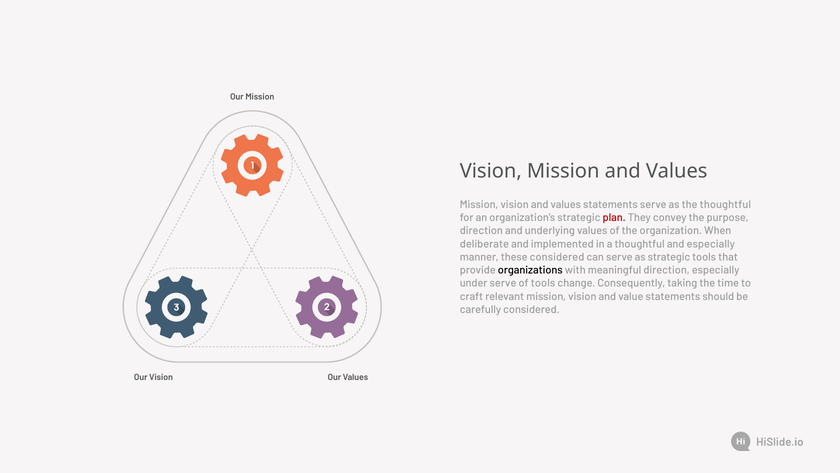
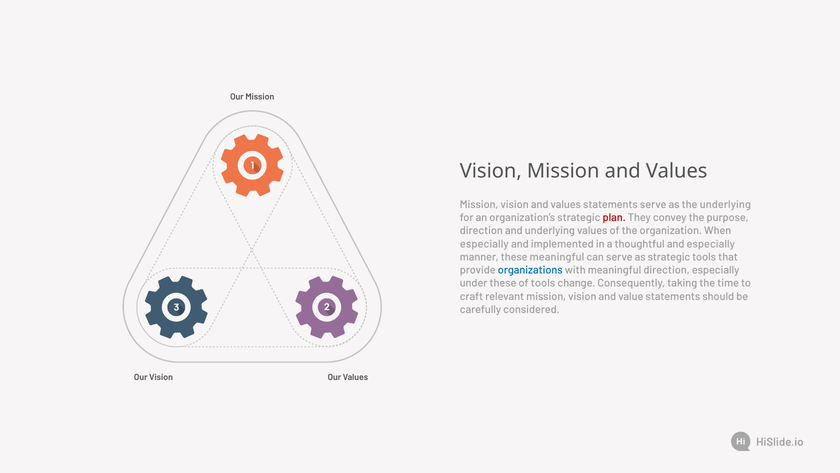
the thoughtful: thoughtful -> underlying
deliberate at (484, 244): deliberate -> especially
these considered: considered -> meaningful
organizations colour: black -> blue
under serve: serve -> these
